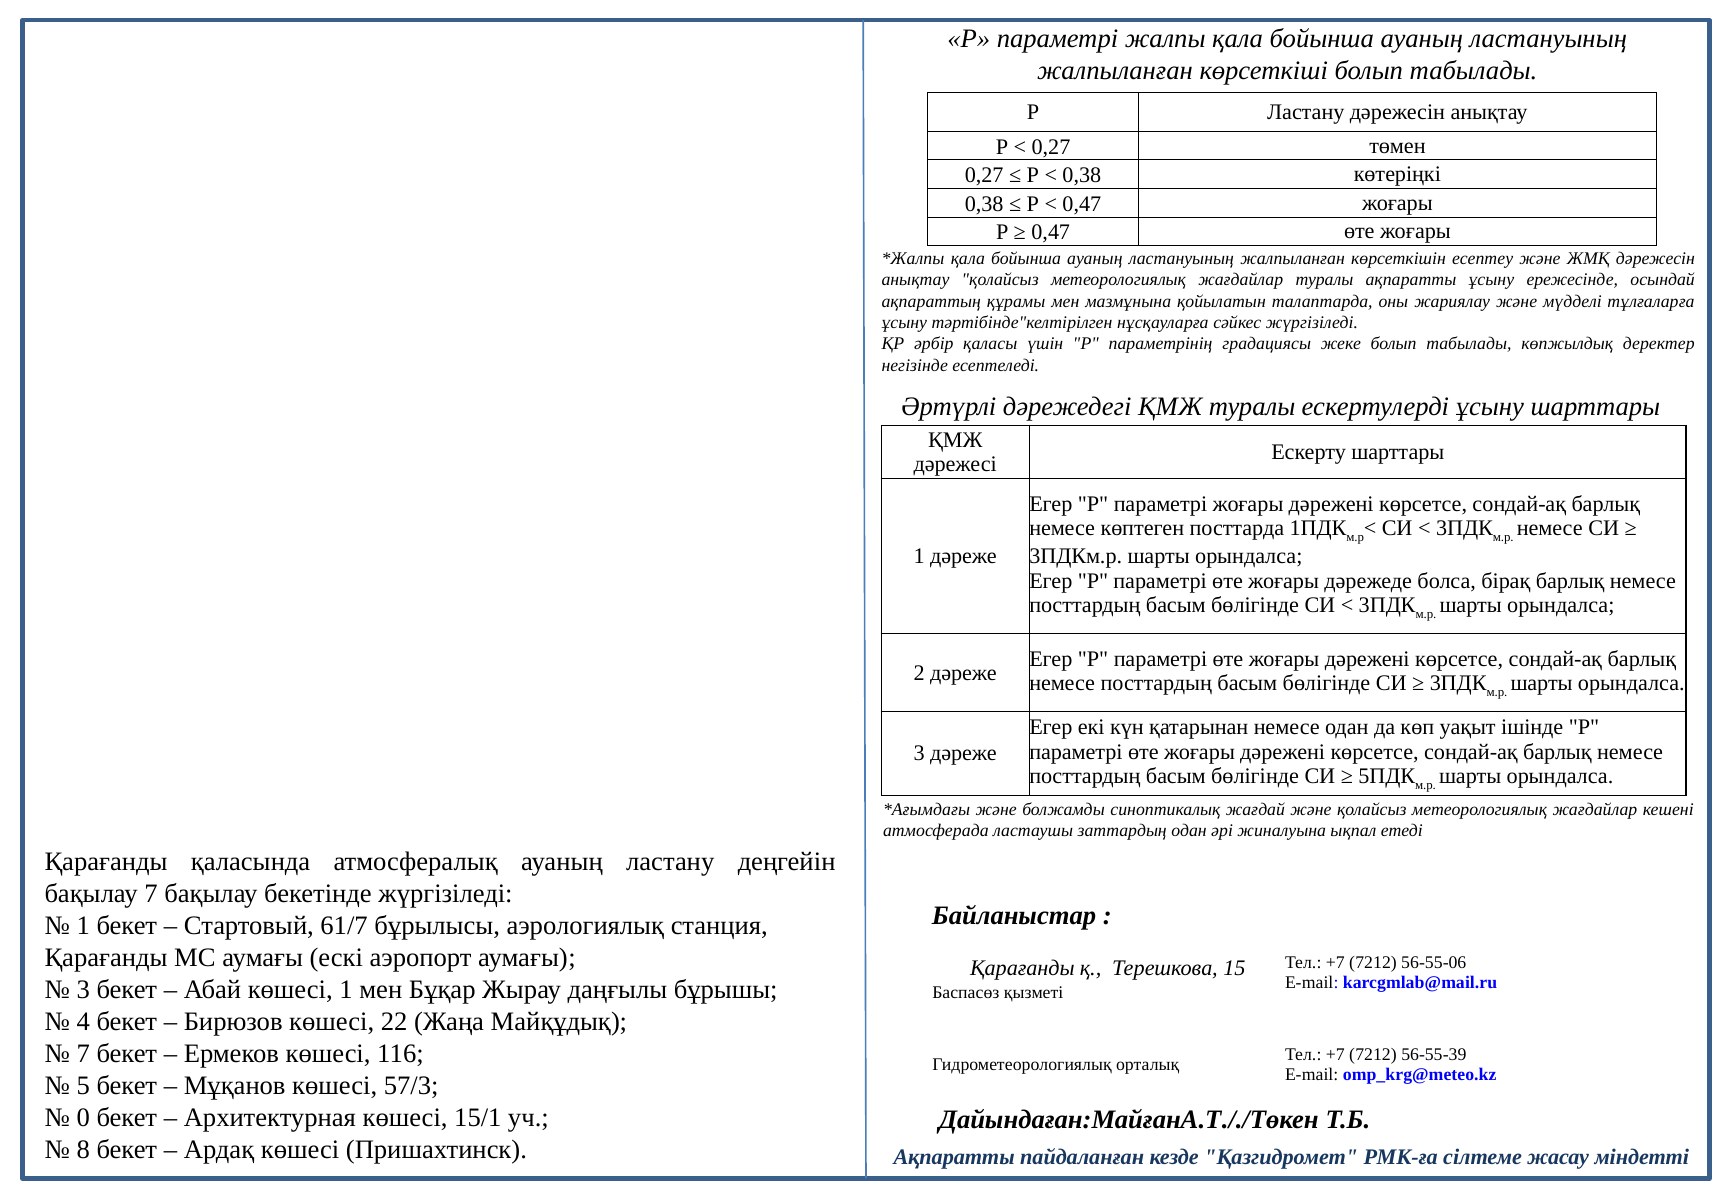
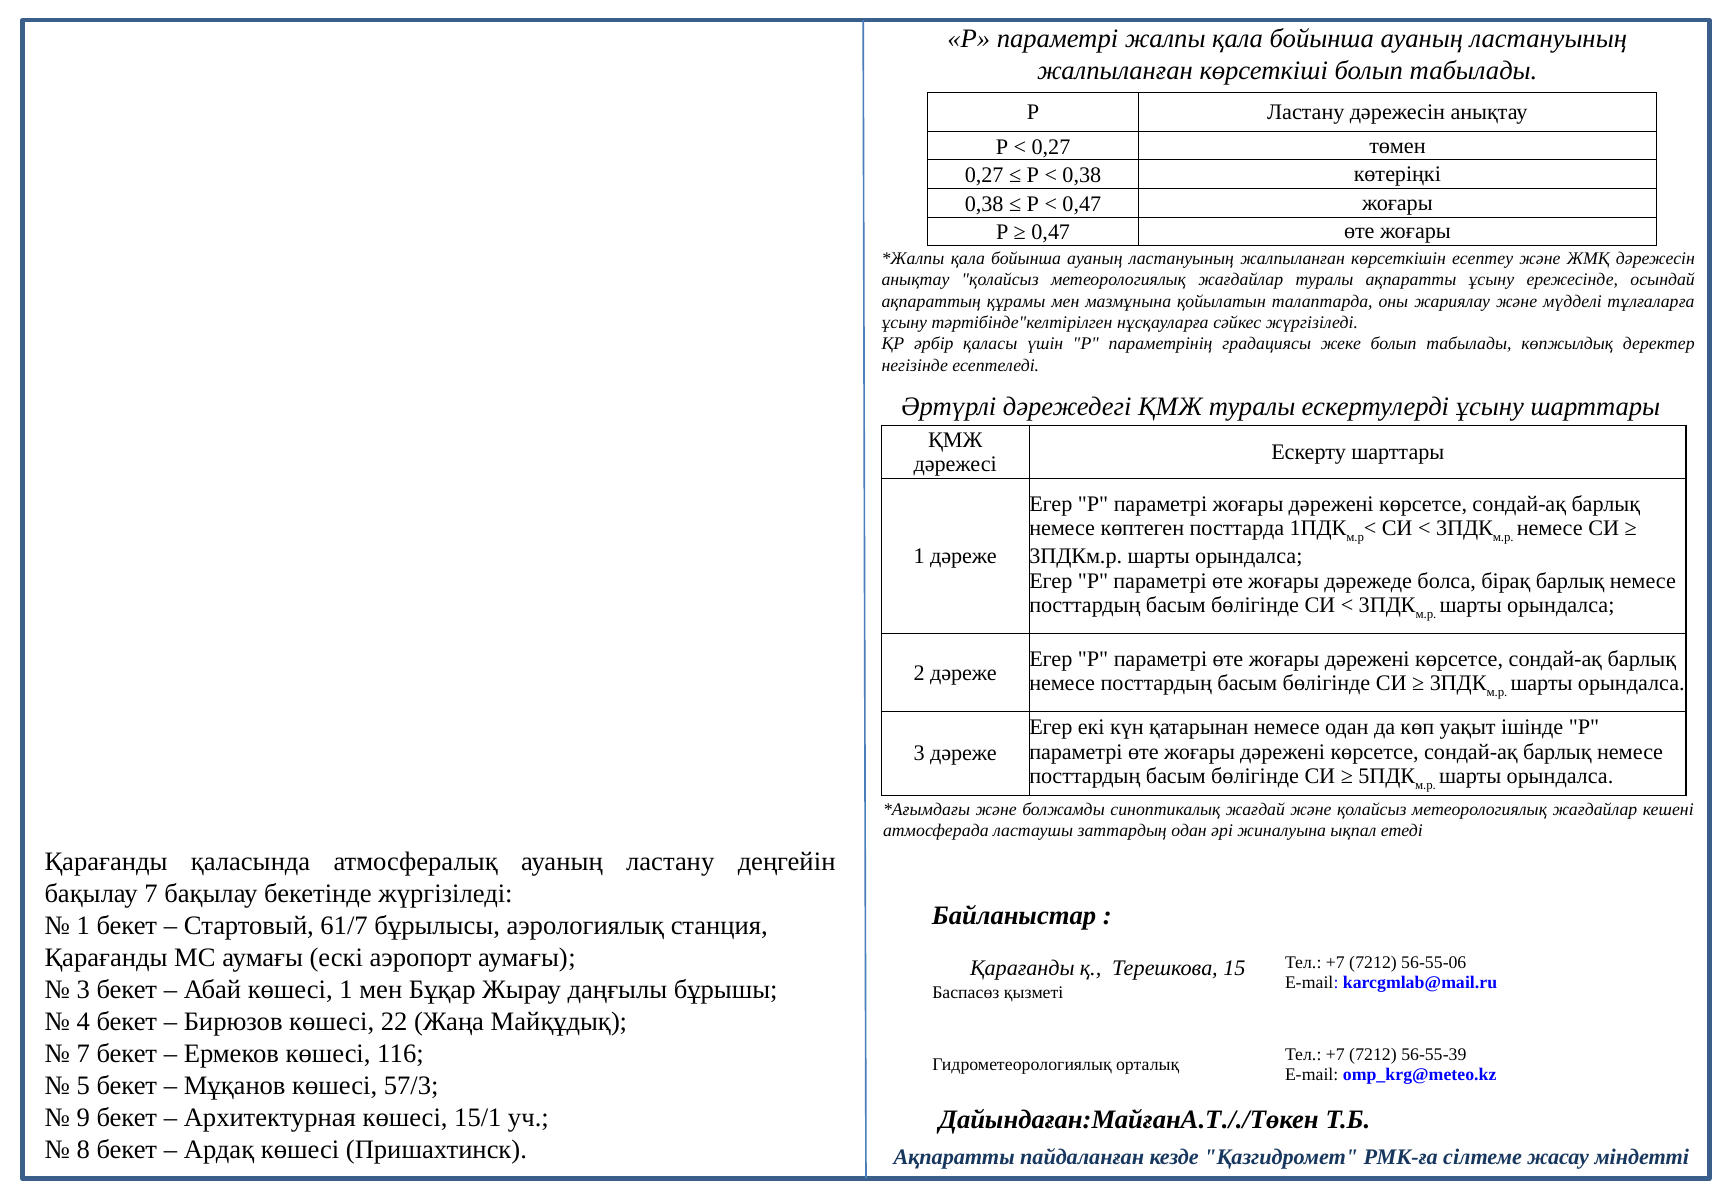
0: 0 -> 9
